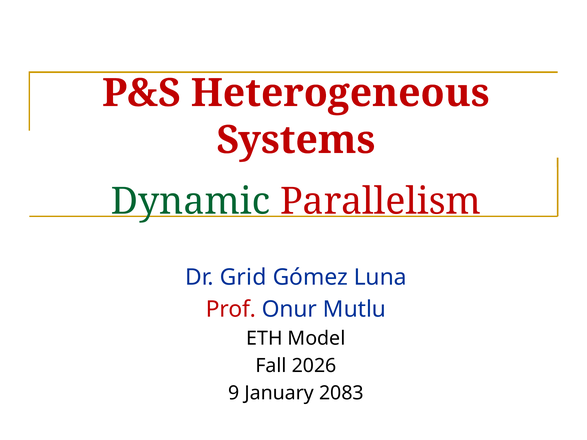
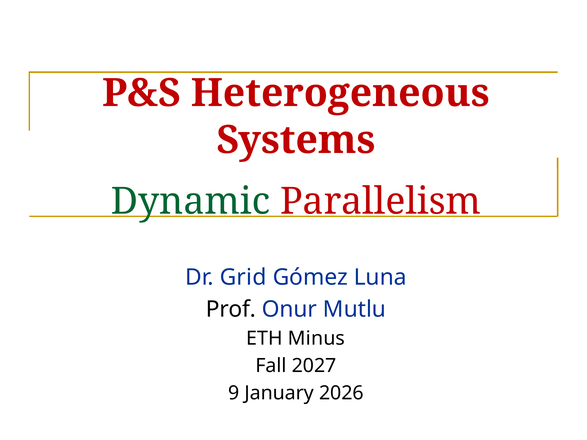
Prof colour: red -> black
Model: Model -> Minus
2026: 2026 -> 2027
2083: 2083 -> 2026
